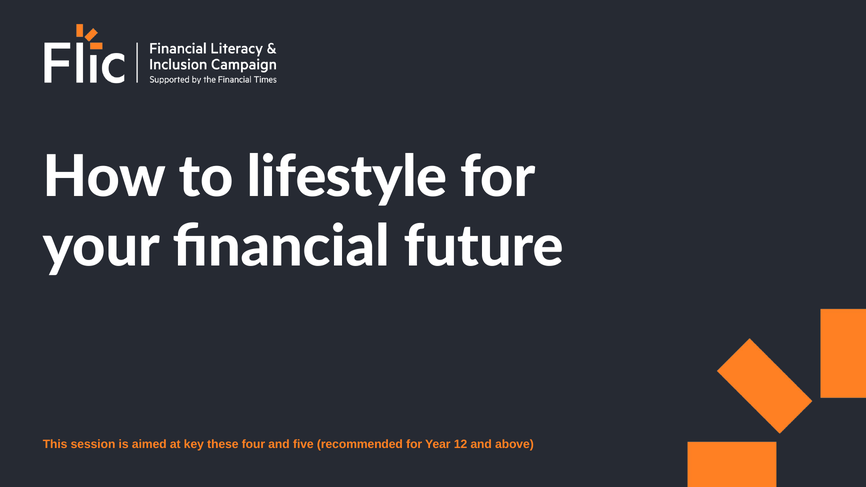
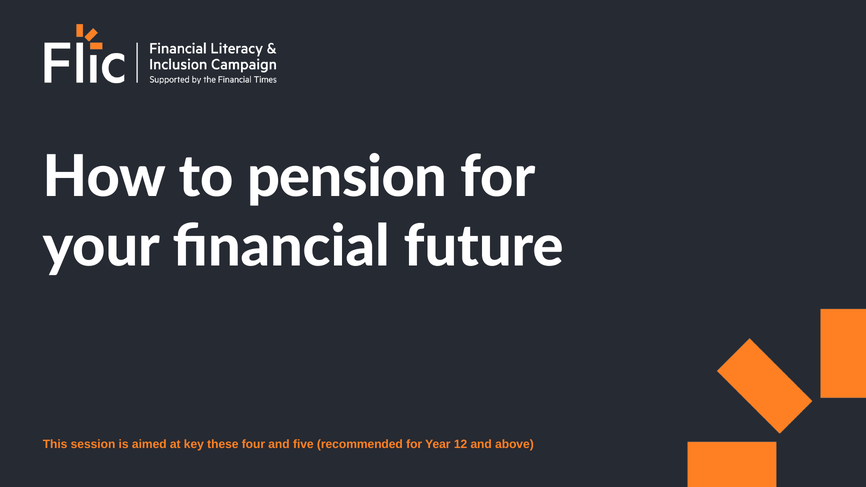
lifestyle: lifestyle -> pension
